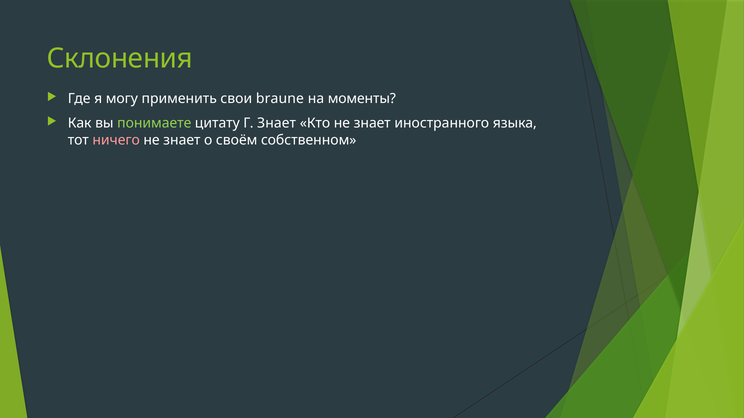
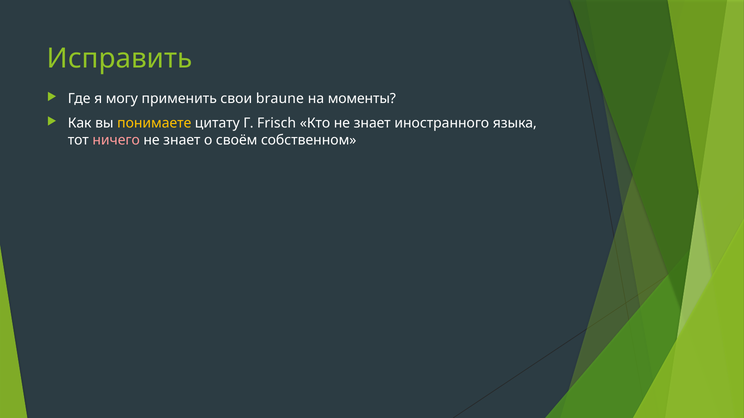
Склонения: Склонения -> Исправить
понимаете colour: light green -> yellow
Г Знает: Знает -> Frisch
